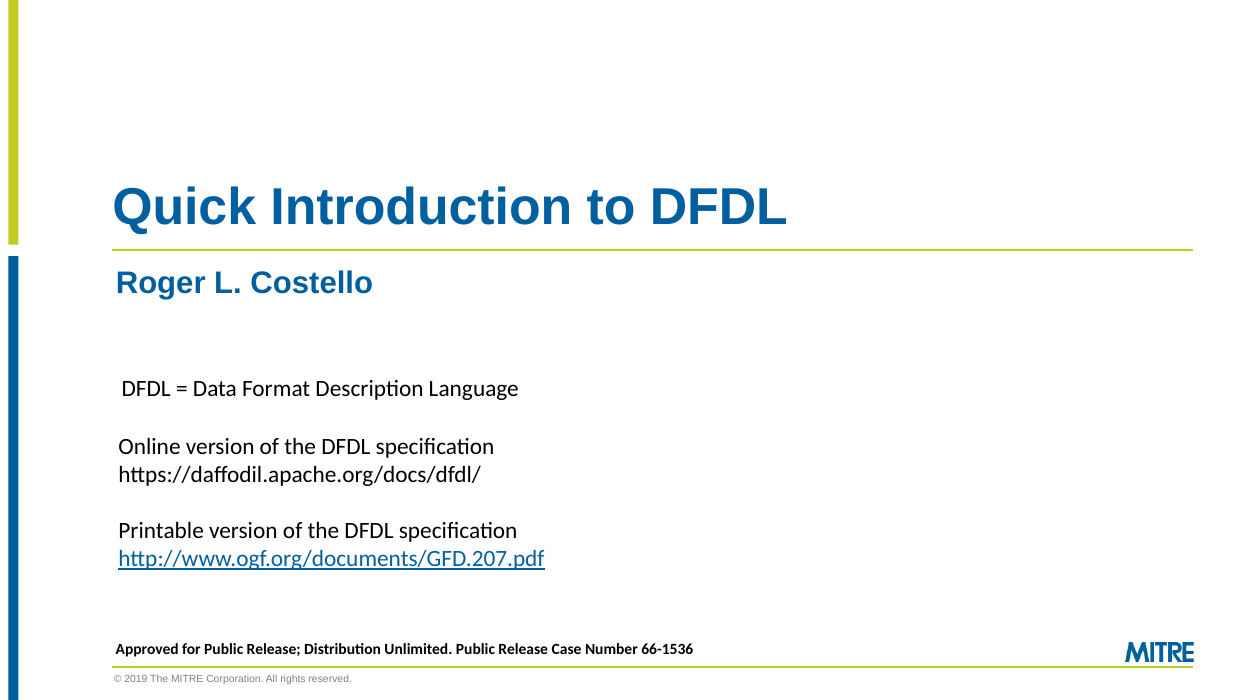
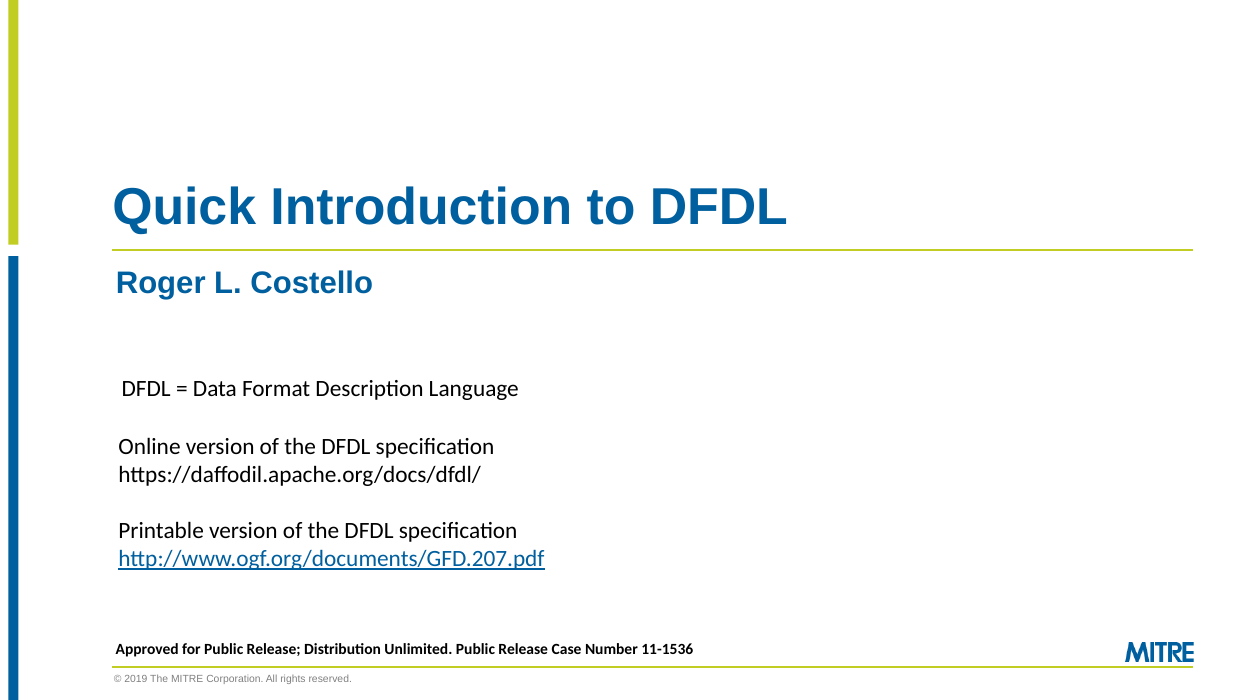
66-1536: 66-1536 -> 11-1536
